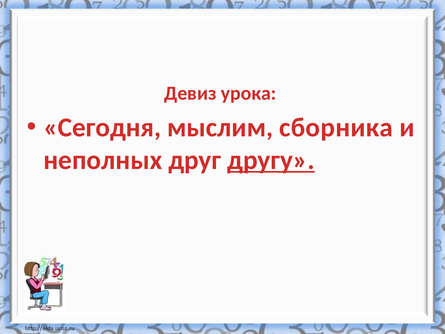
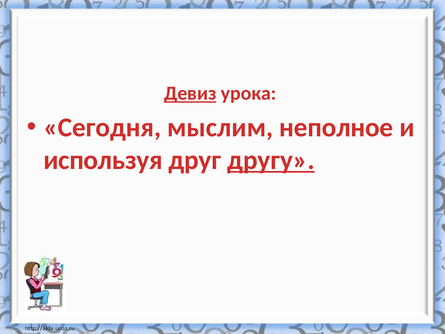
Девиз underline: none -> present
сборника: сборника -> неполное
неполных: неполных -> используя
